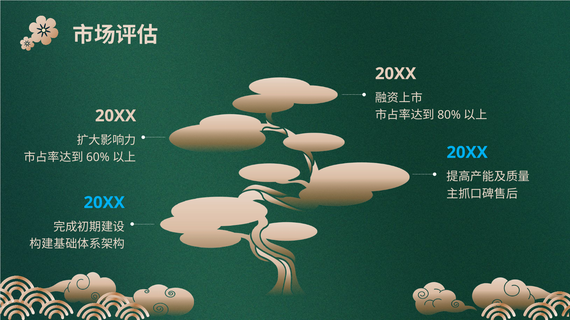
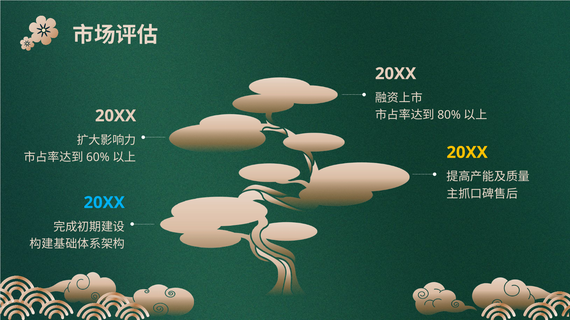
20XX at (467, 153) colour: light blue -> yellow
